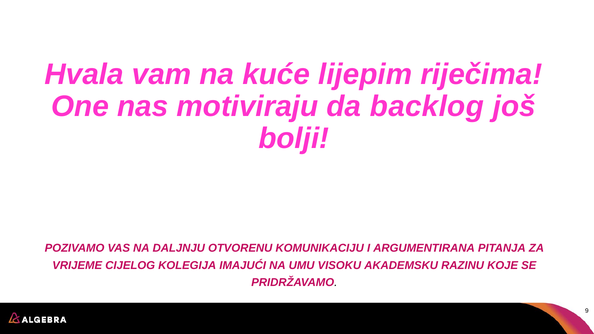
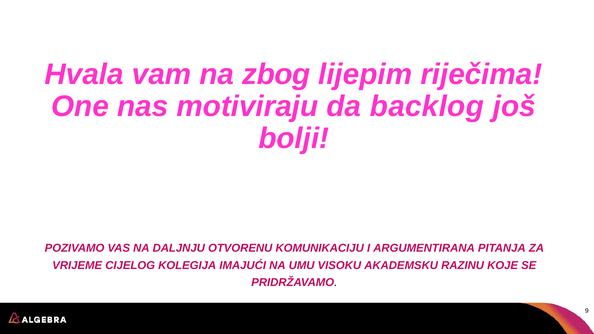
kuće: kuće -> zbog
